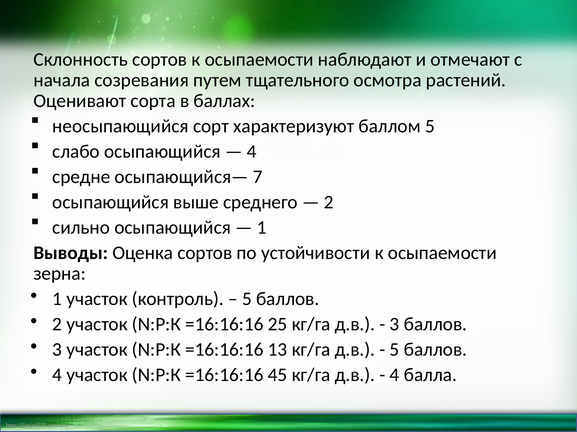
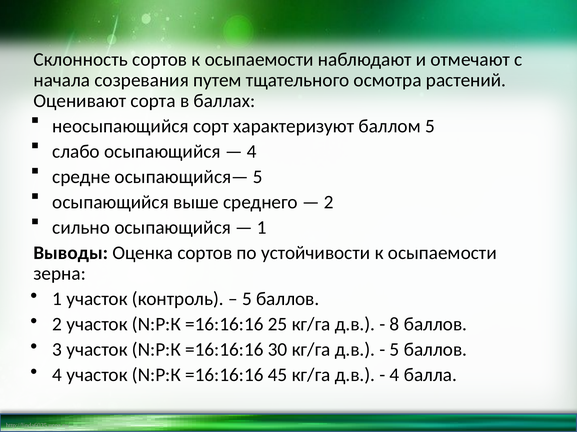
осыпающийся— 7: 7 -> 5
3 at (395, 325): 3 -> 8
13: 13 -> 30
